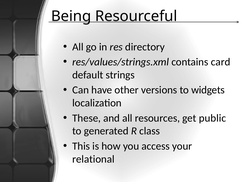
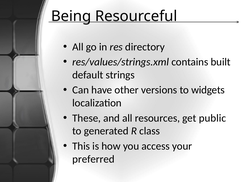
card: card -> built
relational: relational -> preferred
